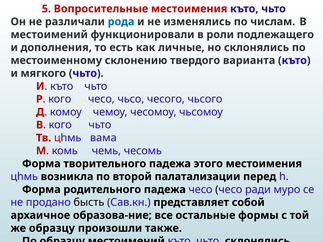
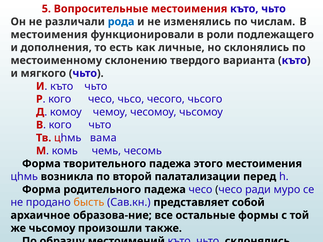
местоимений at (49, 35): местоимений -> местоимения
бысть colour: black -> orange
же образцу: образцу -> чьсомоу
